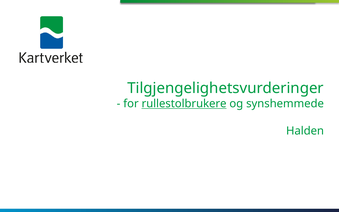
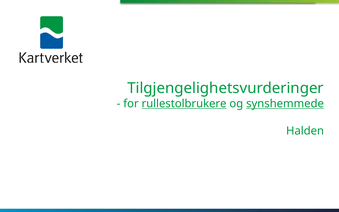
synshemmede underline: none -> present
